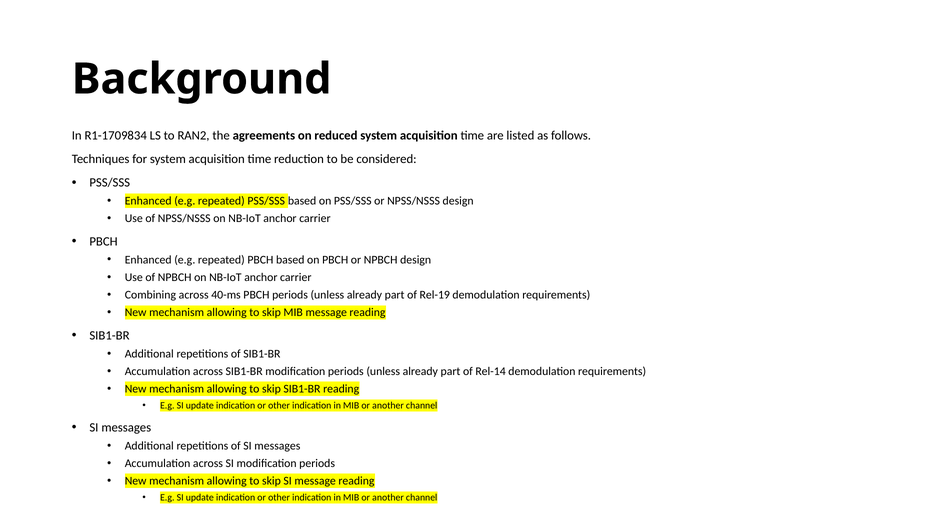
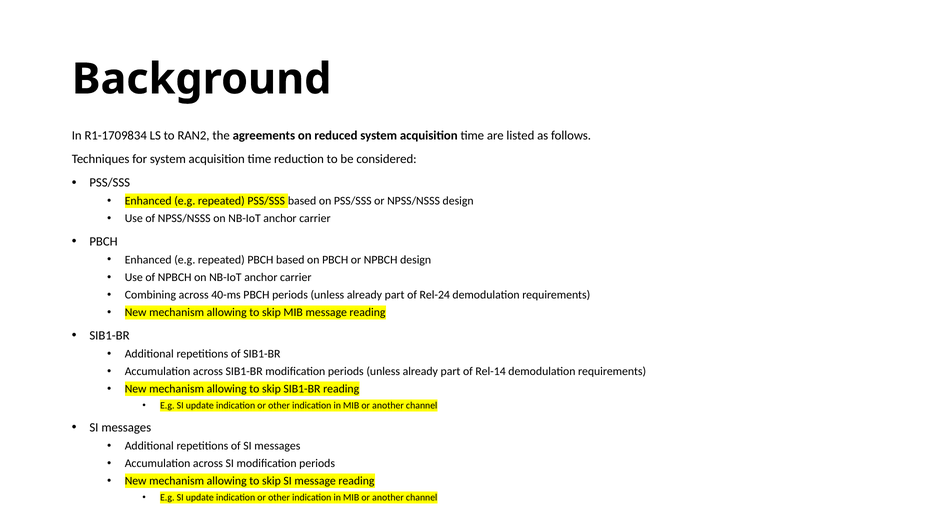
Rel-19: Rel-19 -> Rel-24
